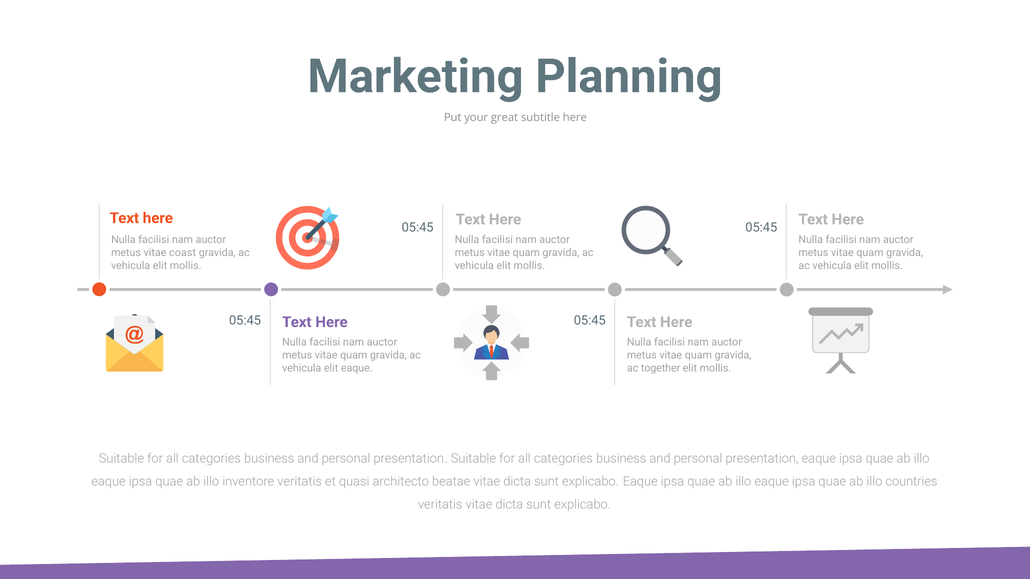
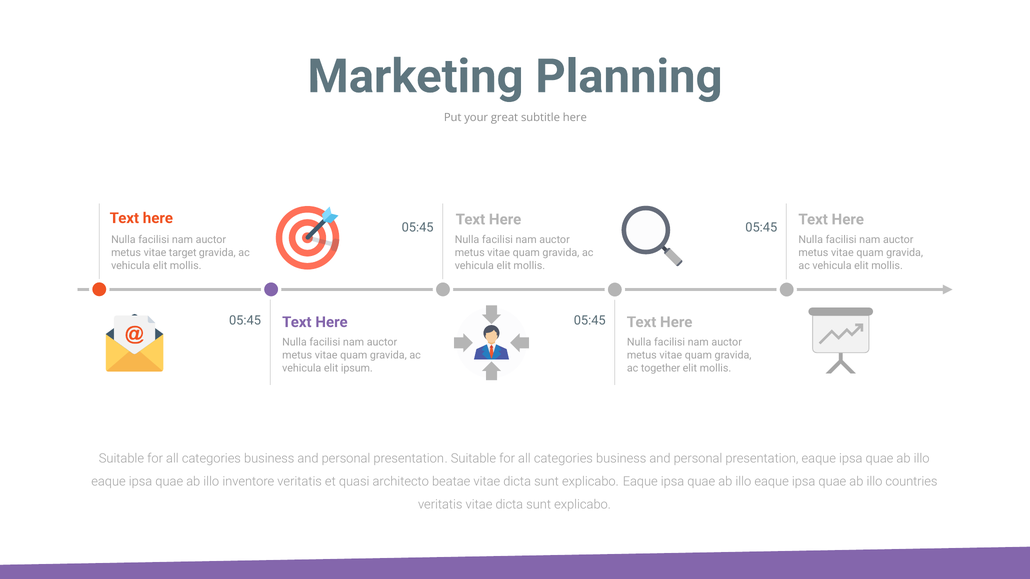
coast: coast -> target
elit eaque: eaque -> ipsum
